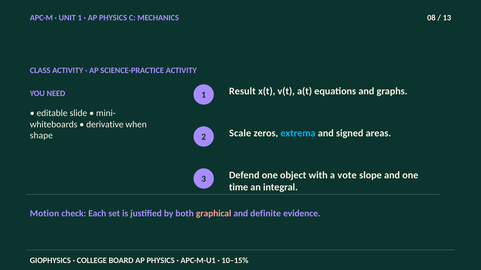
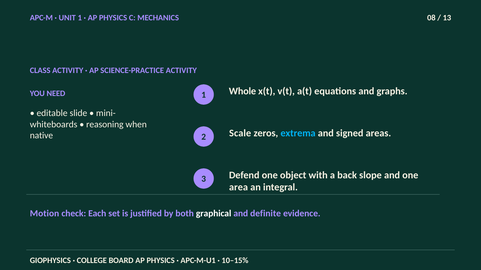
Result: Result -> Whole
derivative: derivative -> reasoning
shape: shape -> native
vote: vote -> back
time: time -> area
graphical colour: pink -> white
